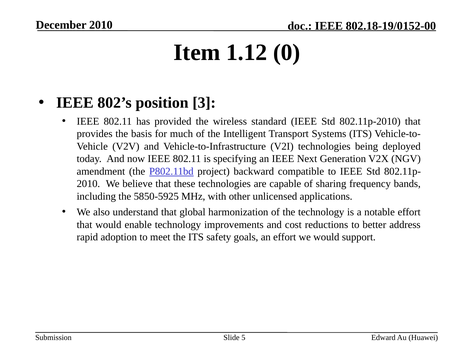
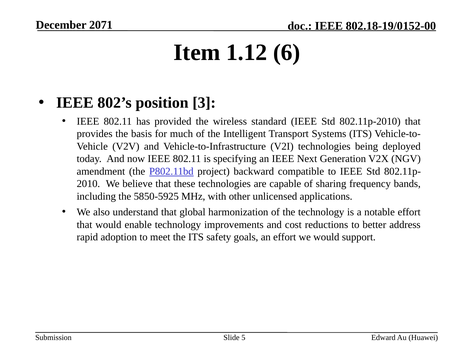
December 2010: 2010 -> 2071
0: 0 -> 6
